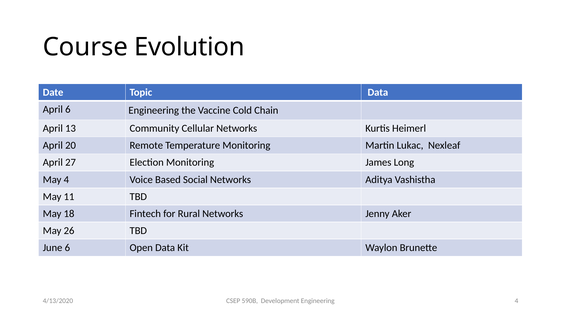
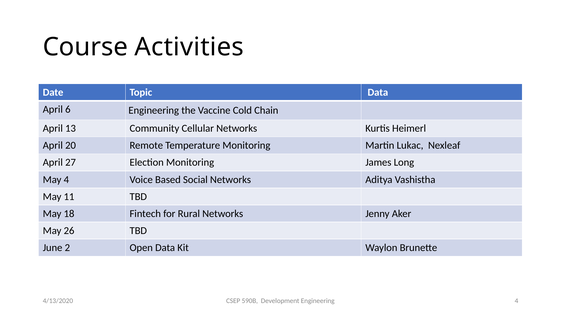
Evolution: Evolution -> Activities
June 6: 6 -> 2
